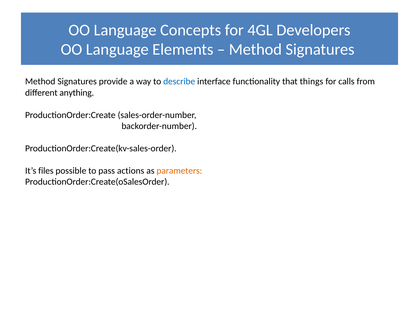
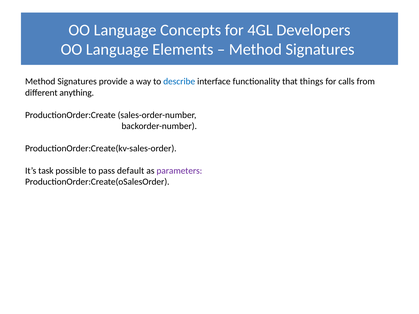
files: files -> task
actions: actions -> default
parameters colour: orange -> purple
